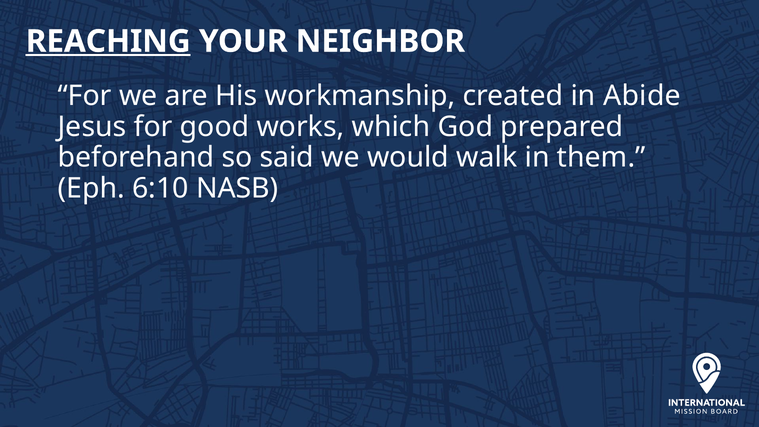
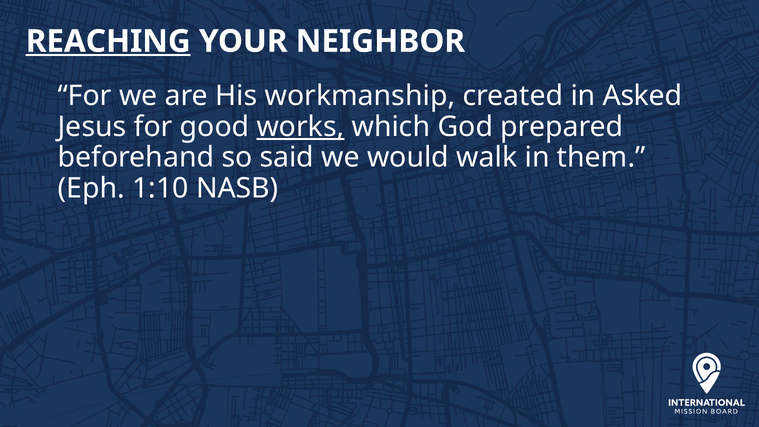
Abide: Abide -> Asked
works underline: none -> present
6:10: 6:10 -> 1:10
